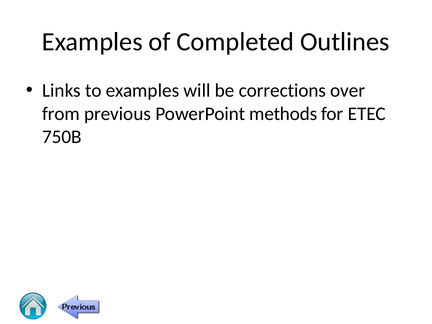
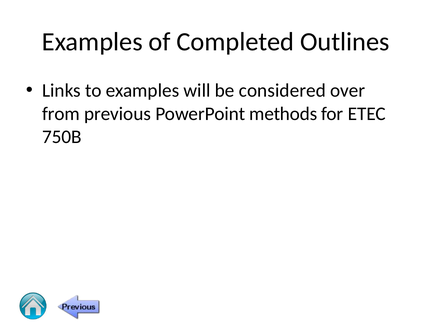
corrections: corrections -> considered
